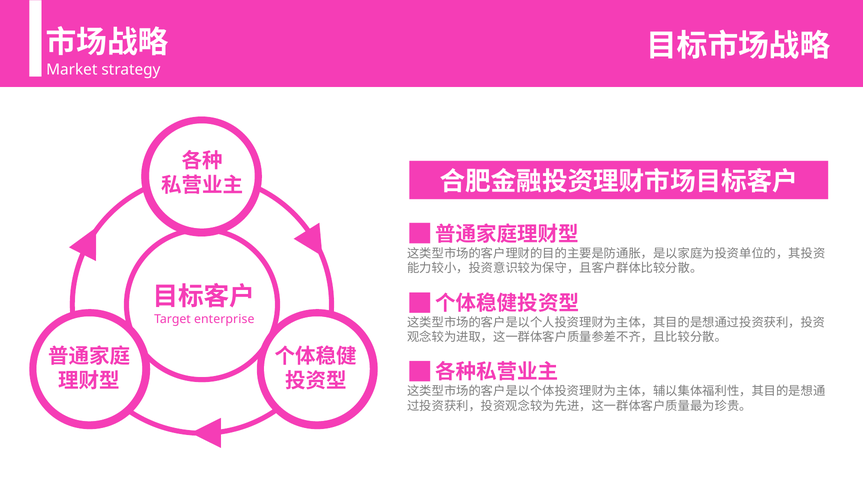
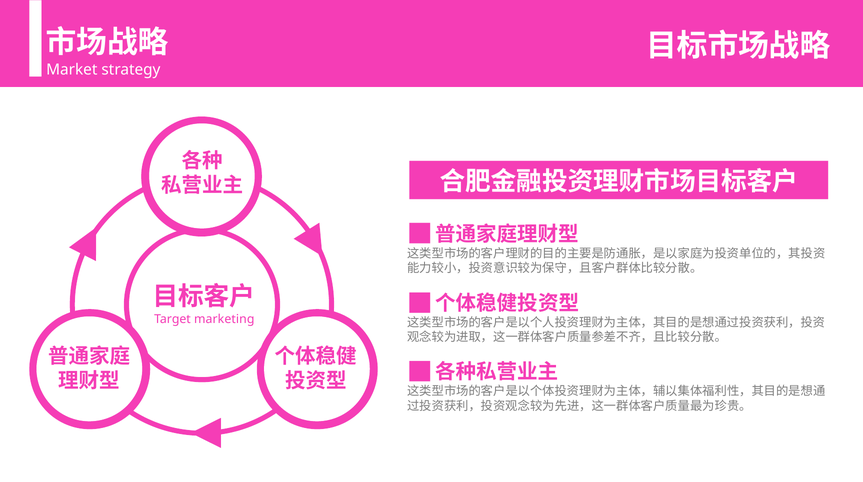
enterprise: enterprise -> marketing
